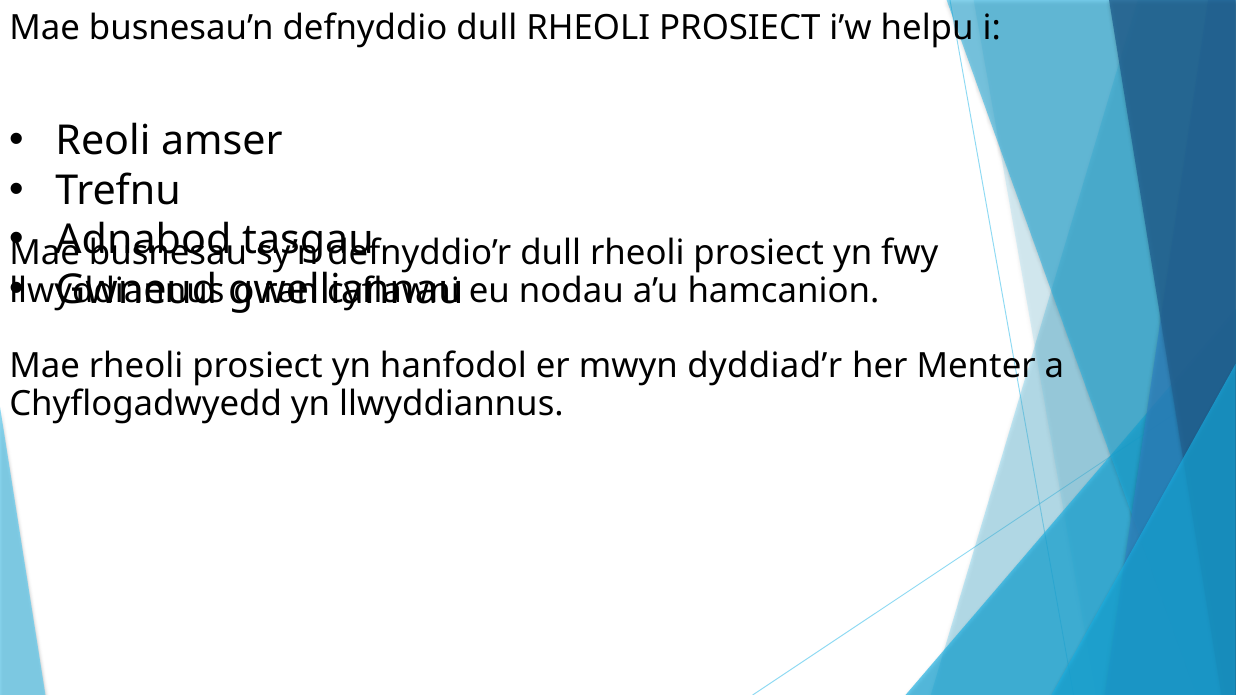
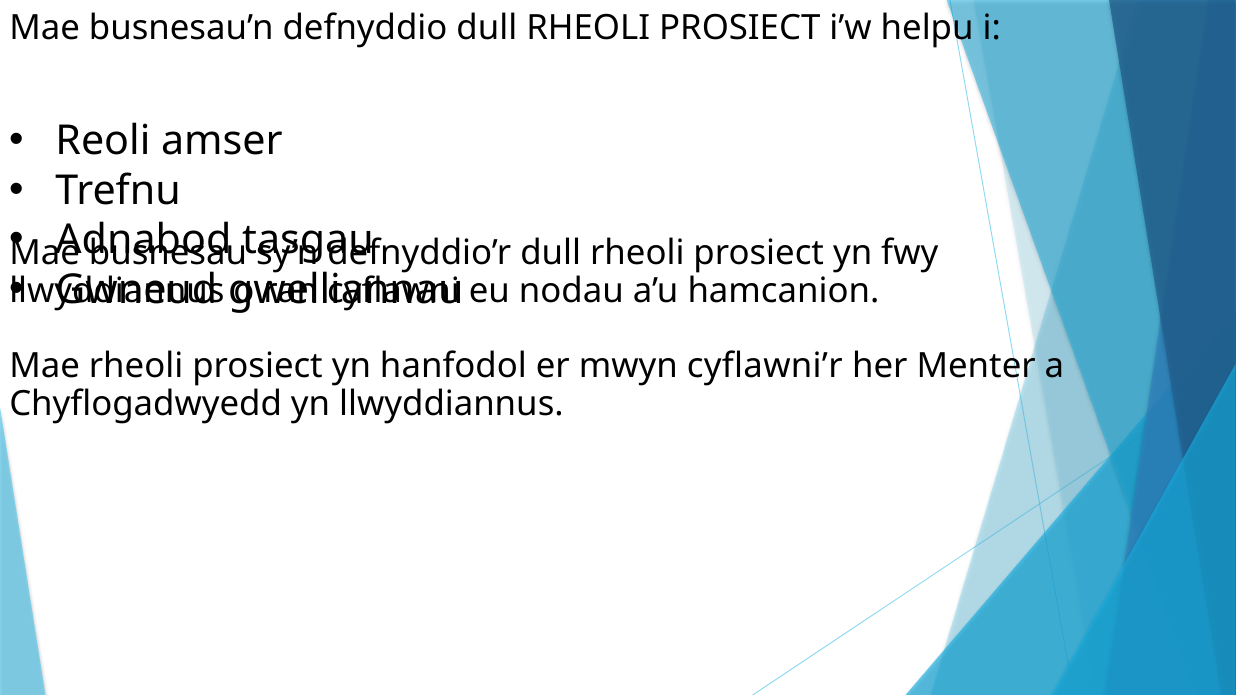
dyddiad’r: dyddiad’r -> cyflawni’r
